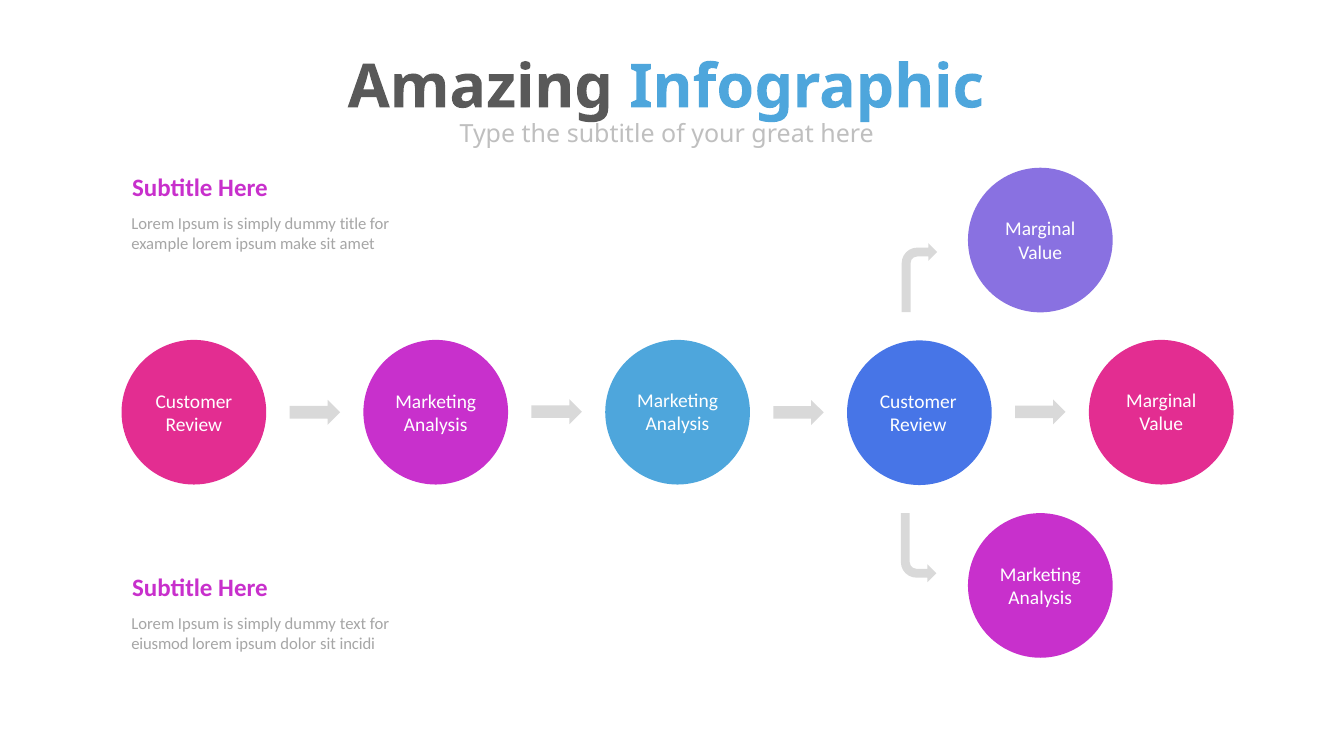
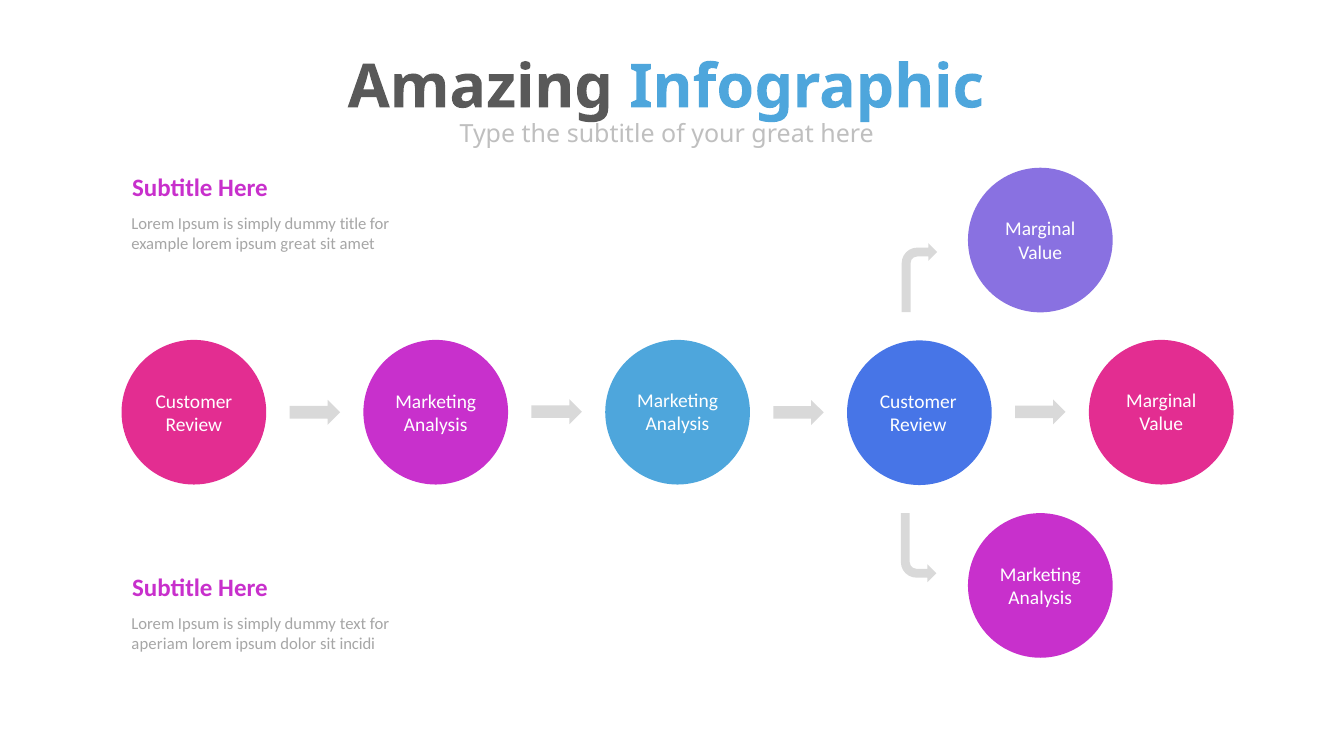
ipsum make: make -> great
eiusmod: eiusmod -> aperiam
